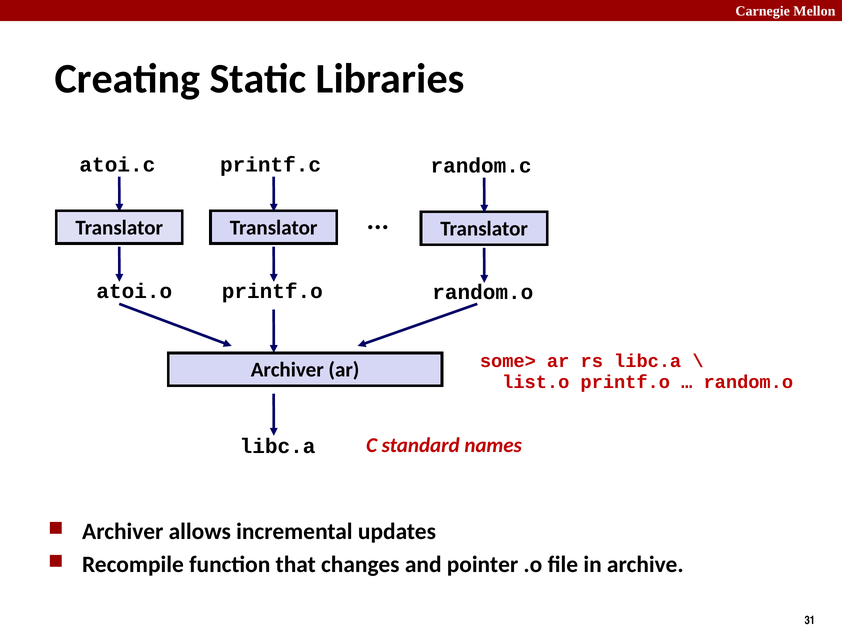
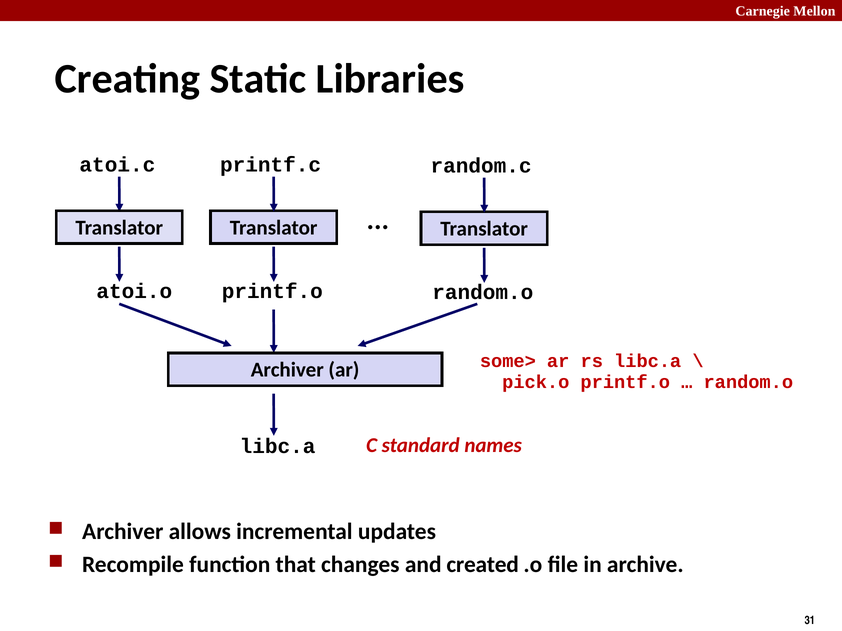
list.o: list.o -> pick.o
pointer: pointer -> created
